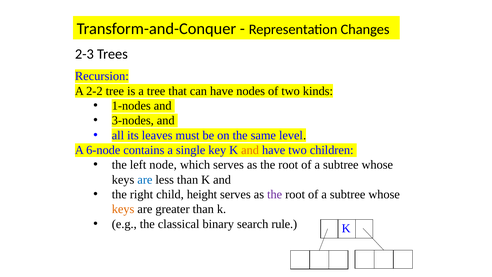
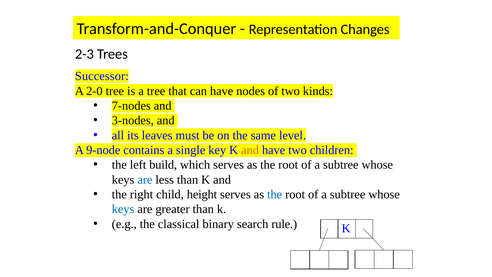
Recursion: Recursion -> Successor
2-2: 2-2 -> 2-0
1-nodes: 1-nodes -> 7-nodes
6-node: 6-node -> 9-node
node: node -> build
the at (275, 194) colour: purple -> blue
keys at (123, 209) colour: orange -> blue
